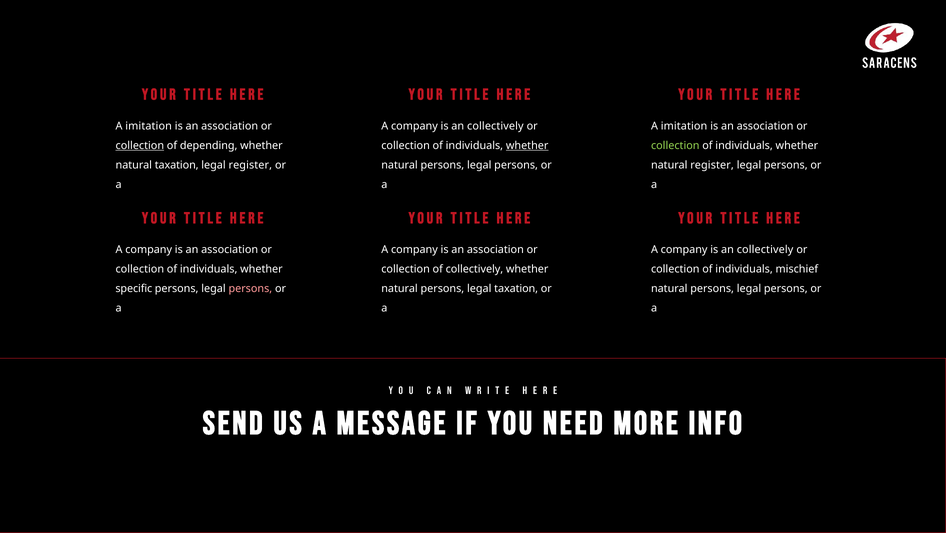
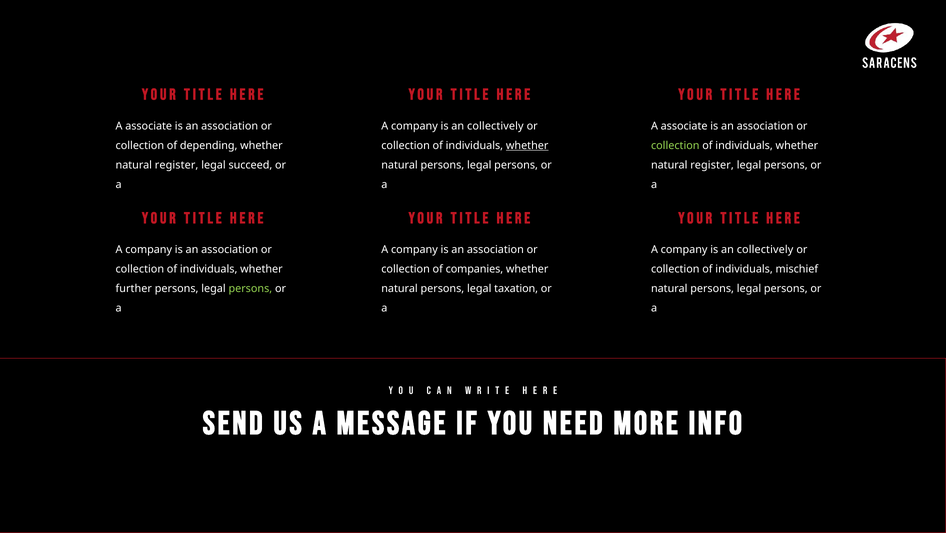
imitation at (149, 126): imitation -> associate
imitation at (684, 126): imitation -> associate
collection at (140, 145) underline: present -> none
taxation at (177, 165): taxation -> register
legal register: register -> succeed
of collectively: collectively -> companies
specific: specific -> further
persons at (250, 288) colour: pink -> light green
